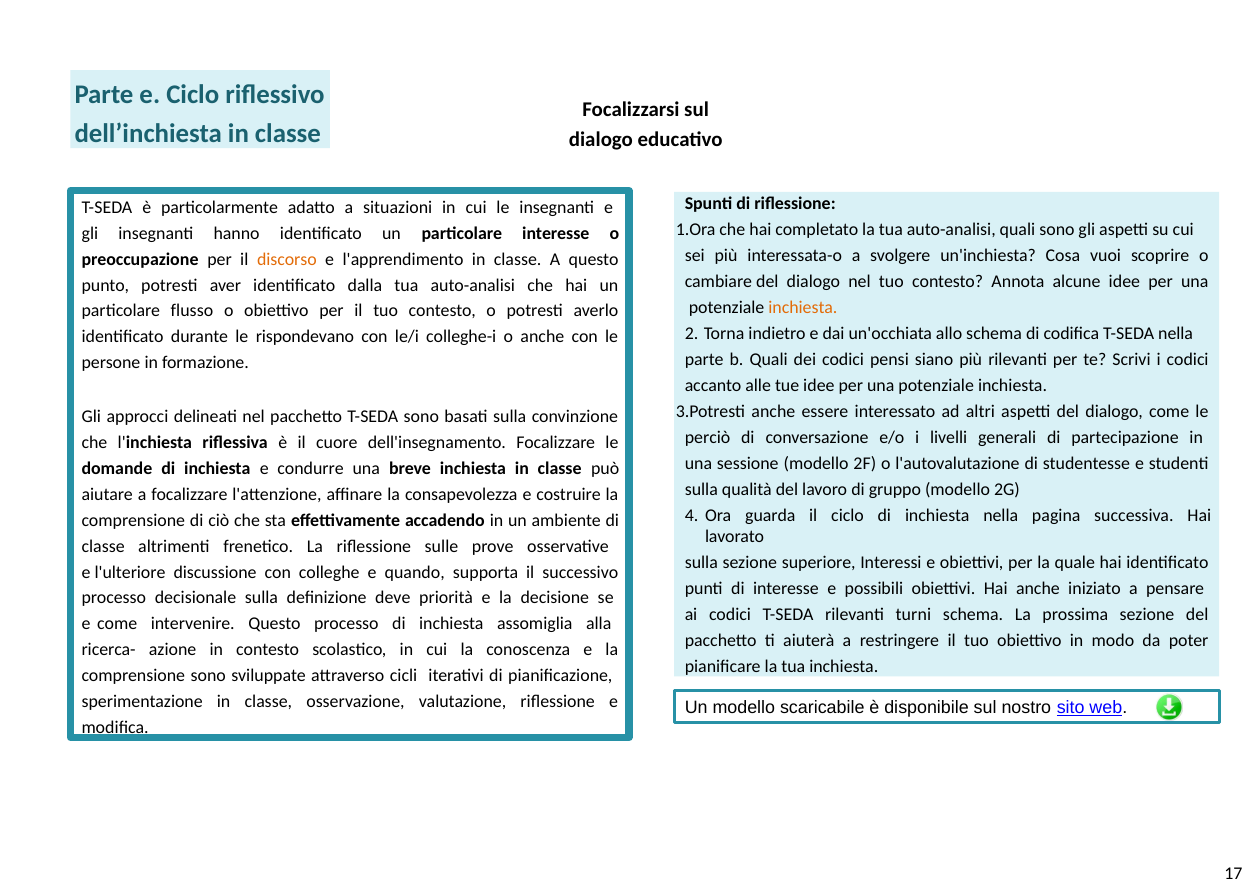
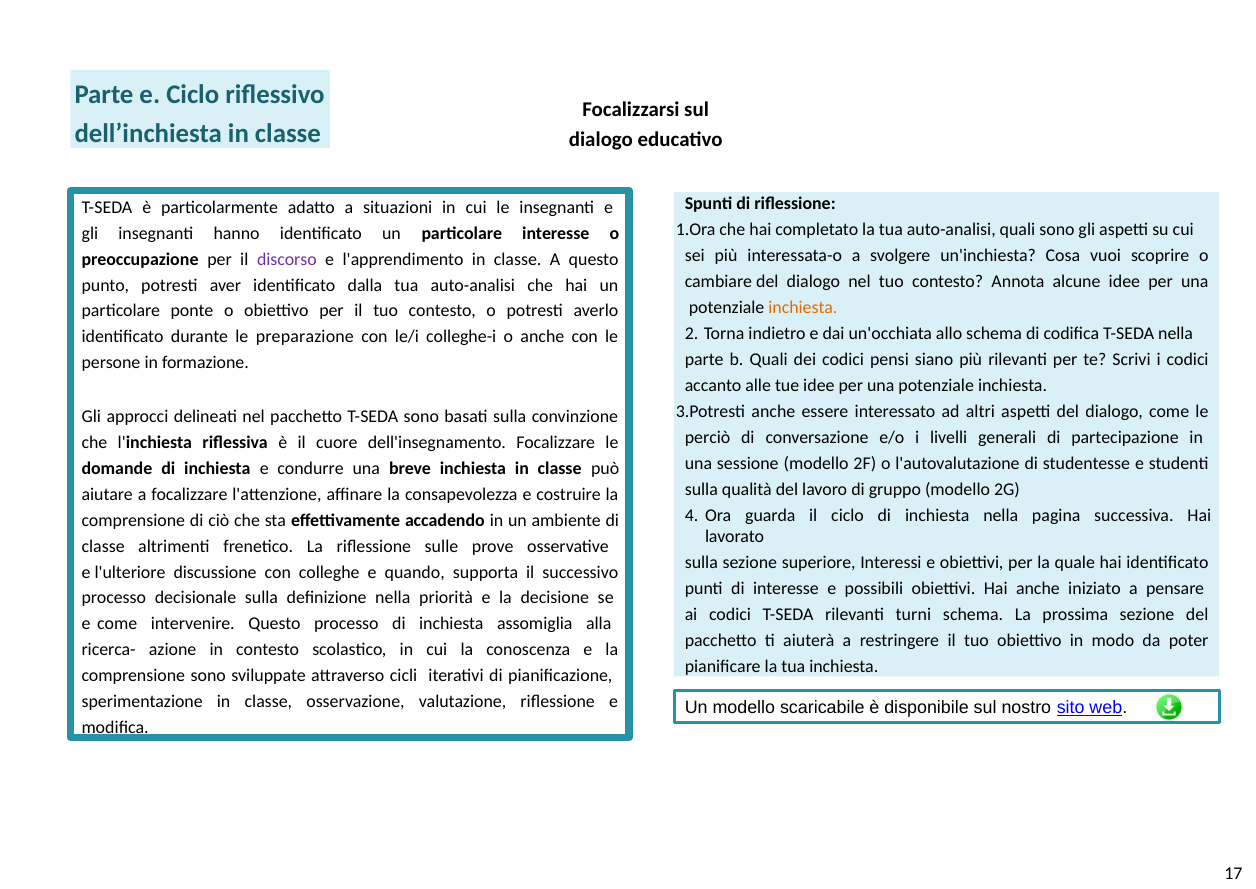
discorso colour: orange -> purple
flusso: flusso -> ponte
rispondevano: rispondevano -> preparazione
definizione deve: deve -> nella
